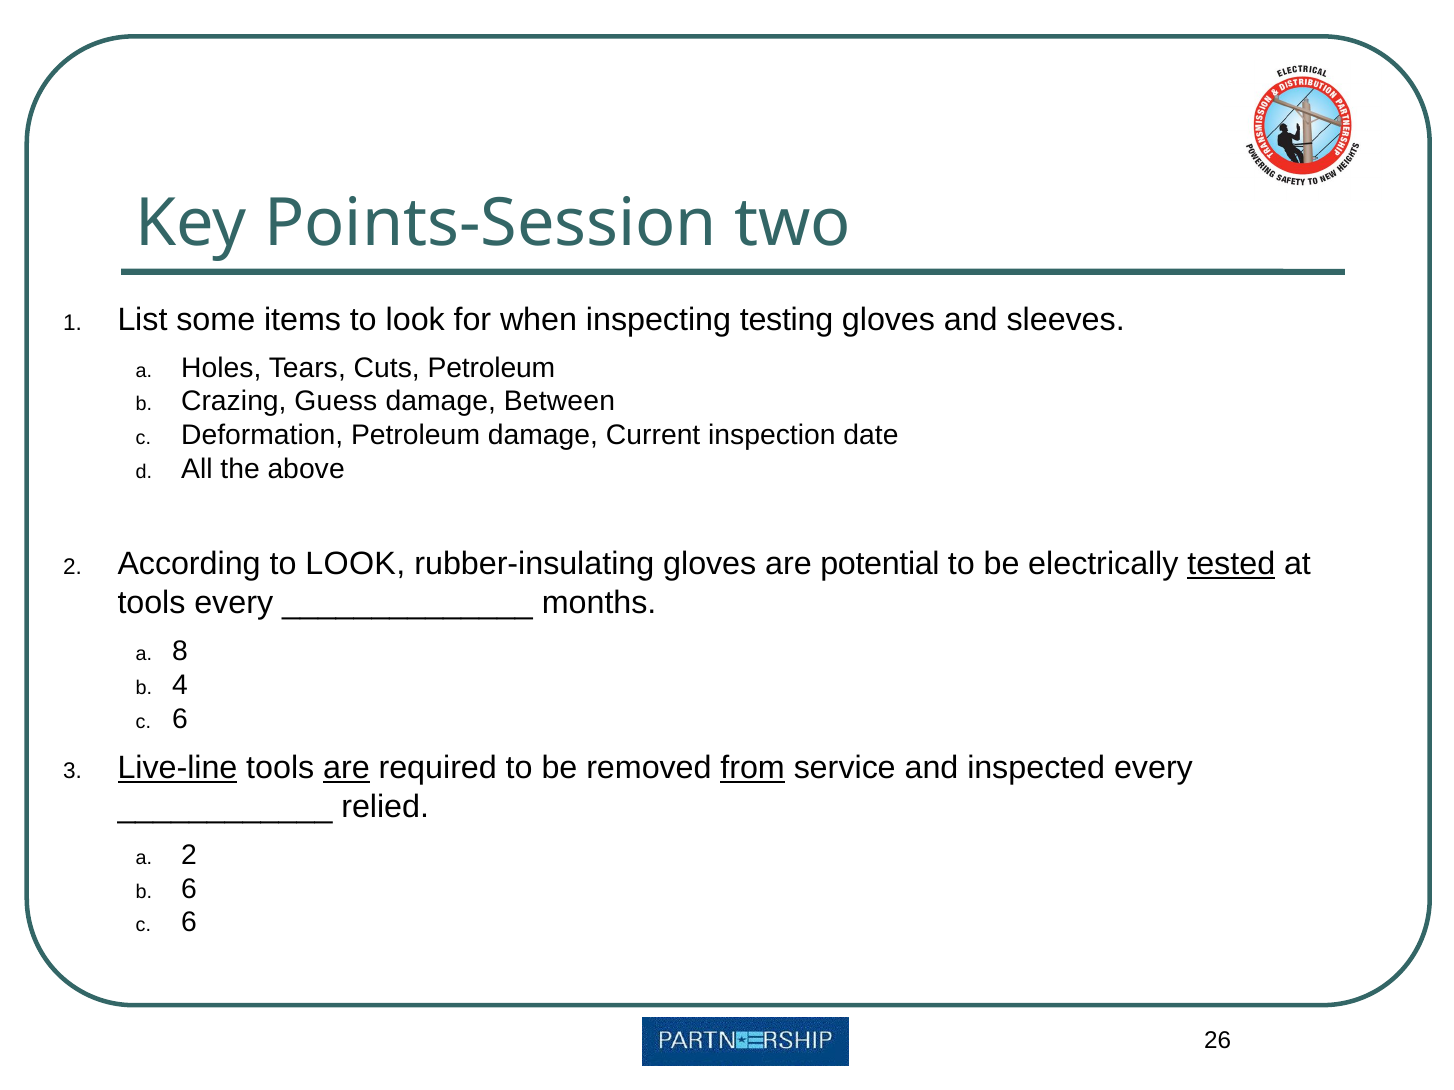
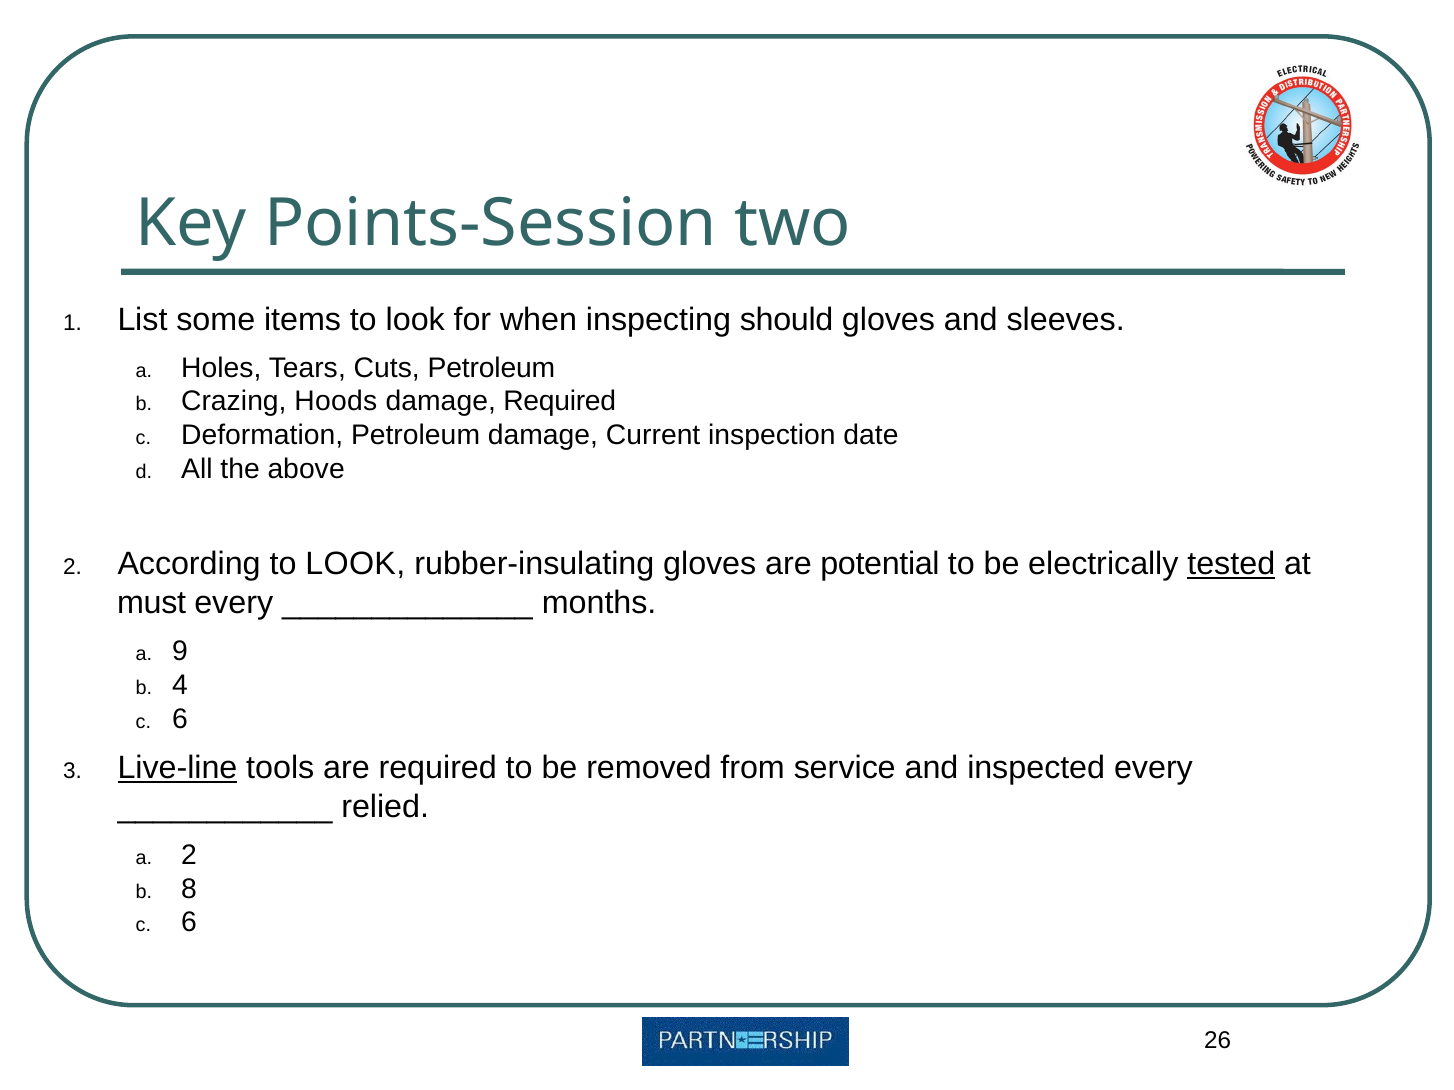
testing: testing -> should
Guess: Guess -> Hoods
damage Between: Between -> Required
tools at (152, 603): tools -> must
8: 8 -> 9
are at (346, 768) underline: present -> none
from underline: present -> none
6 at (189, 889): 6 -> 8
